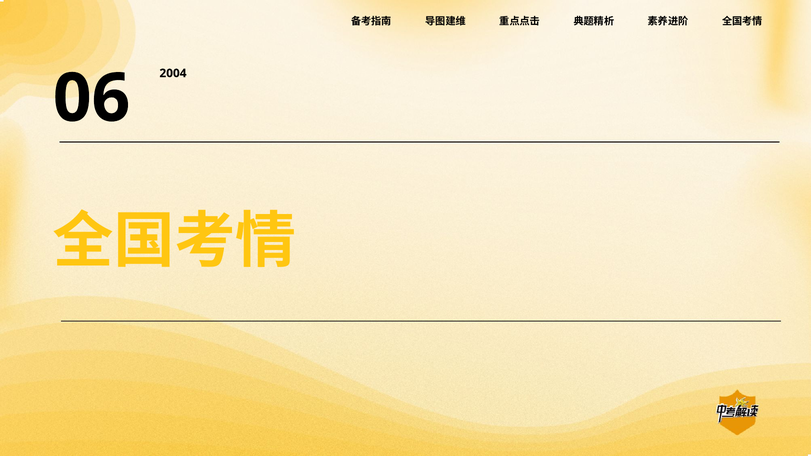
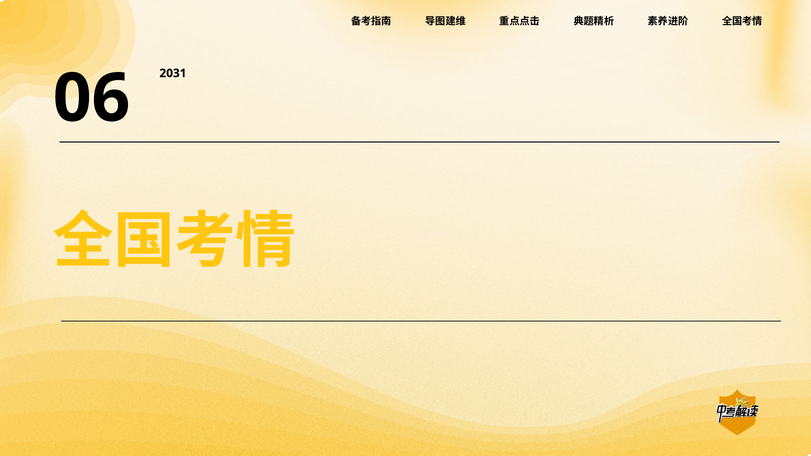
2004: 2004 -> 2031
